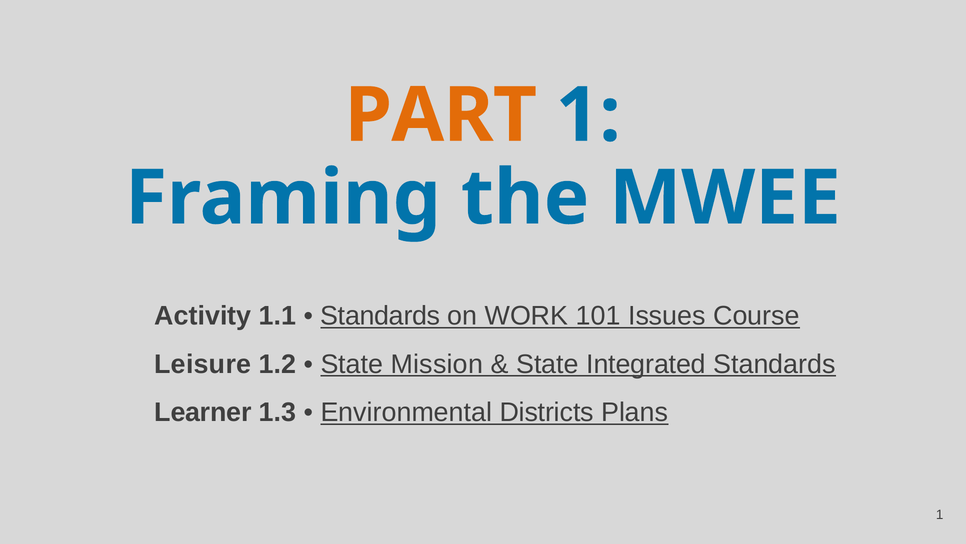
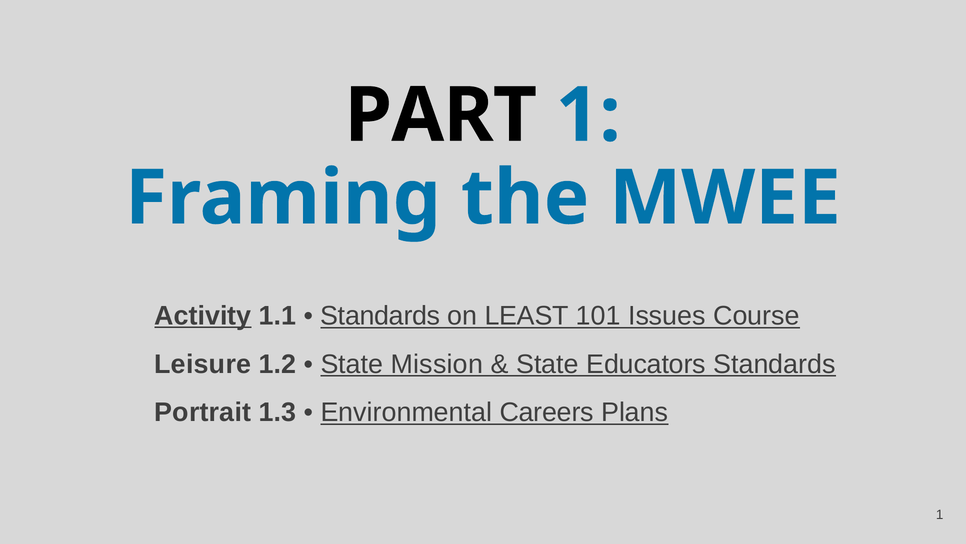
PART colour: orange -> black
Activity underline: none -> present
WORK: WORK -> LEAST
Integrated: Integrated -> Educators
Learner: Learner -> Portrait
Districts: Districts -> Careers
